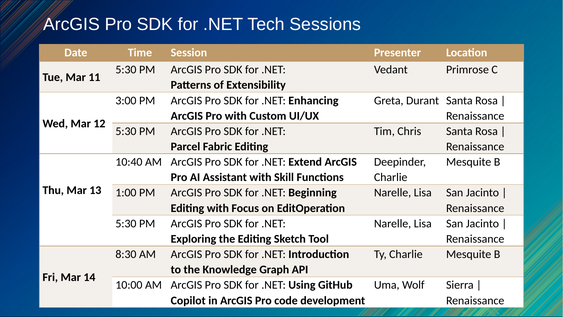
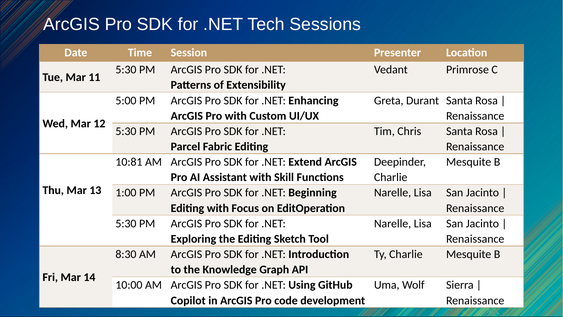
3:00: 3:00 -> 5:00
10:40: 10:40 -> 10:81
